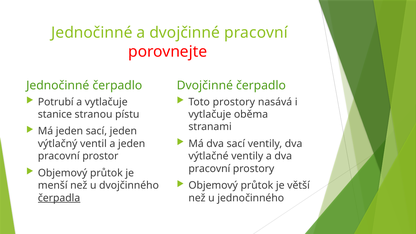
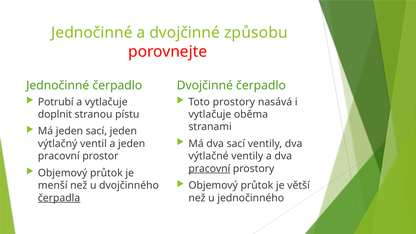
dvojčinné pracovní: pracovní -> způsobu
stanice: stanice -> doplnit
pracovní at (209, 169) underline: none -> present
